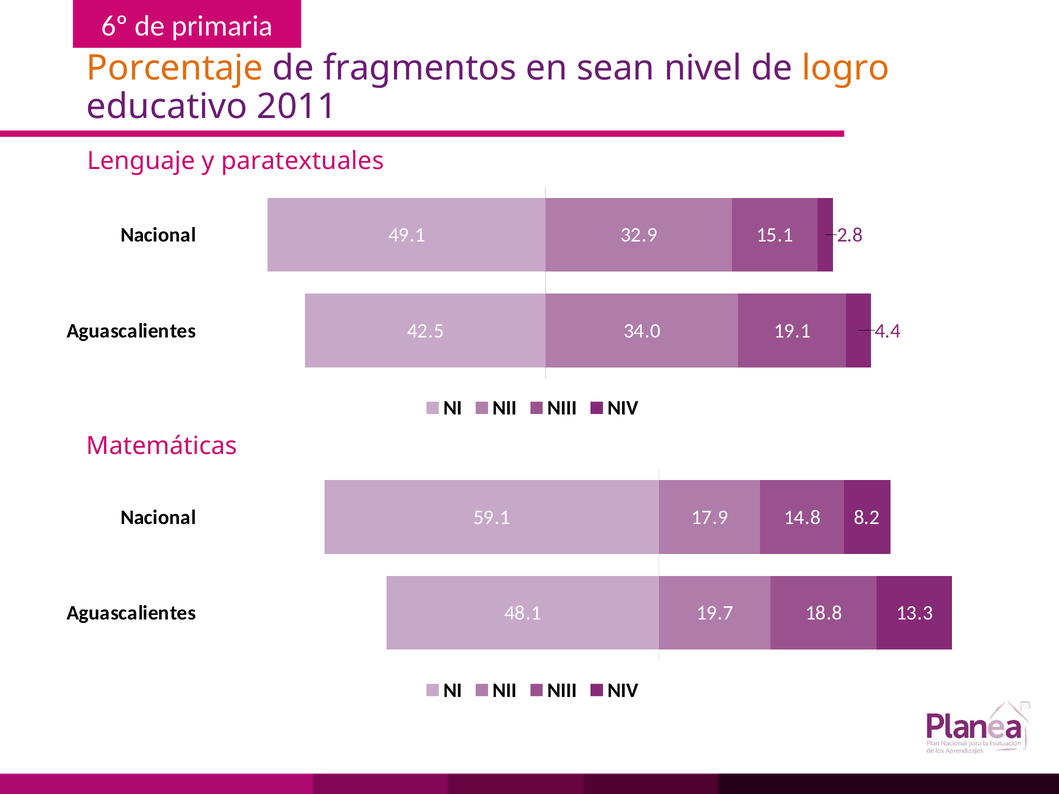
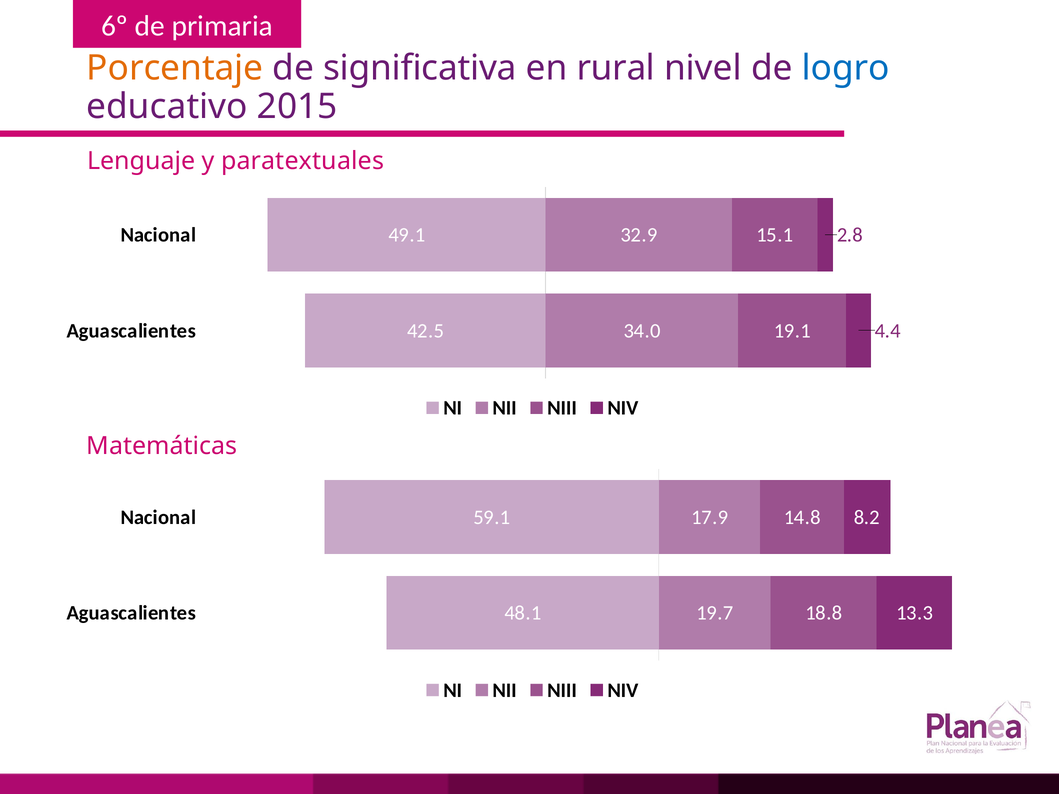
fragmentos: fragmentos -> significativa
sean: sean -> rural
logro colour: orange -> blue
2011: 2011 -> 2015
